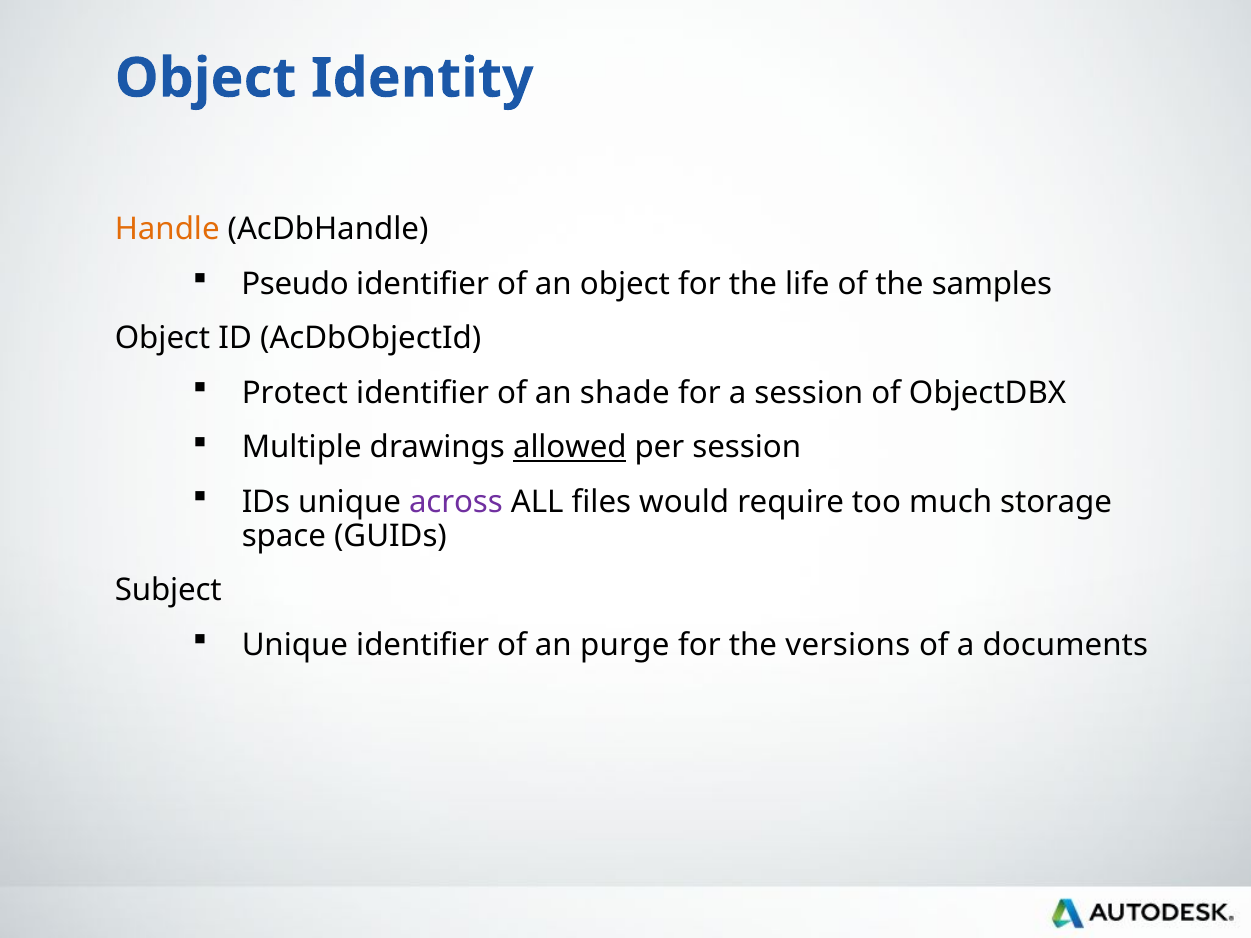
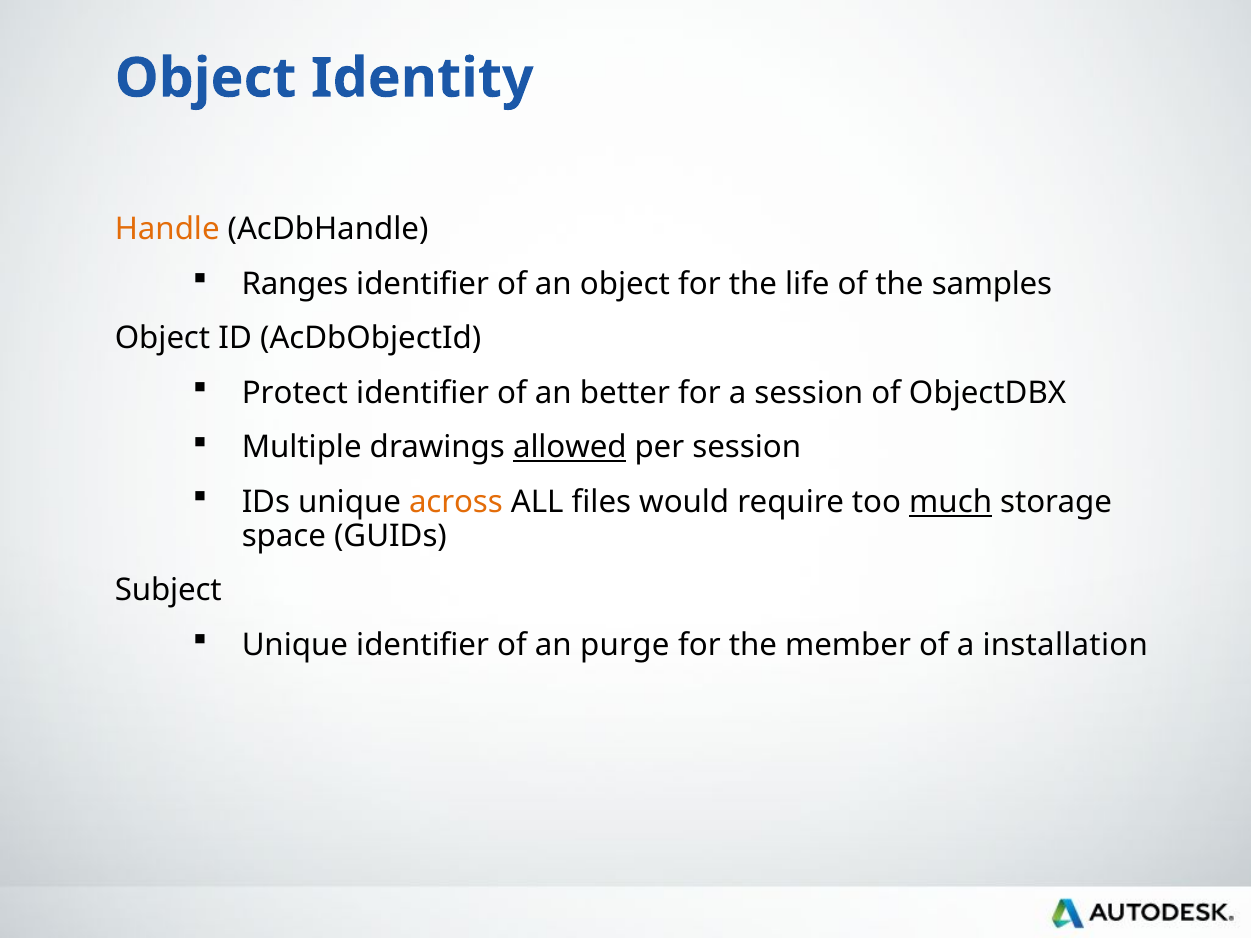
Pseudo: Pseudo -> Ranges
shade: shade -> better
across colour: purple -> orange
much underline: none -> present
versions: versions -> member
documents: documents -> installation
